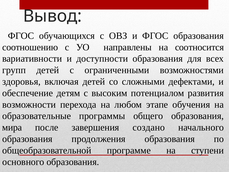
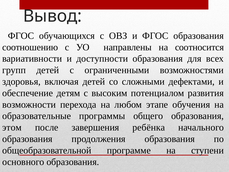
мира: мира -> этом
создано: создано -> ребёнка
